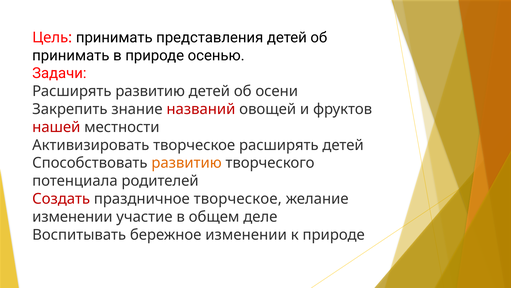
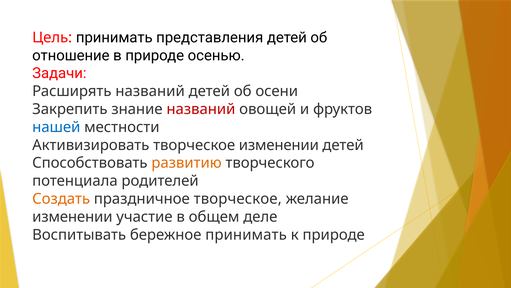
принимать at (71, 55): принимать -> отношение
Расширять развитию: развитию -> названий
нашей colour: red -> blue
творческое расширять: расширять -> изменении
Создать colour: red -> orange
бережное изменении: изменении -> принимать
